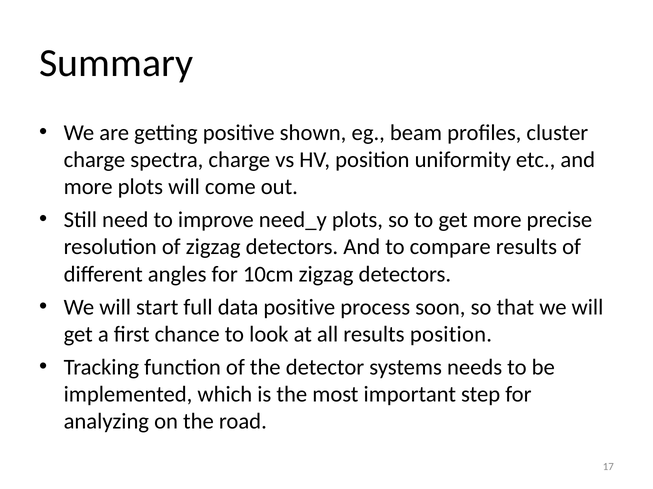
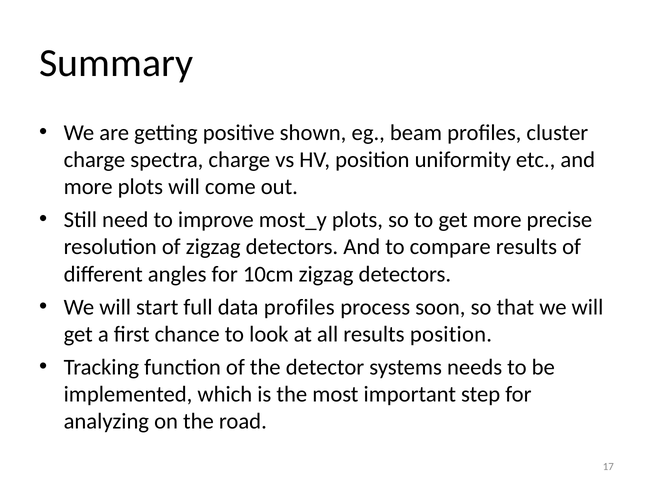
need_y: need_y -> most_y
data positive: positive -> profiles
